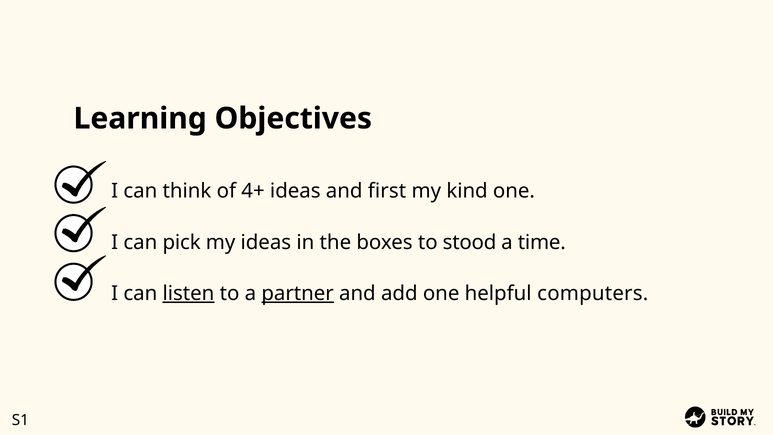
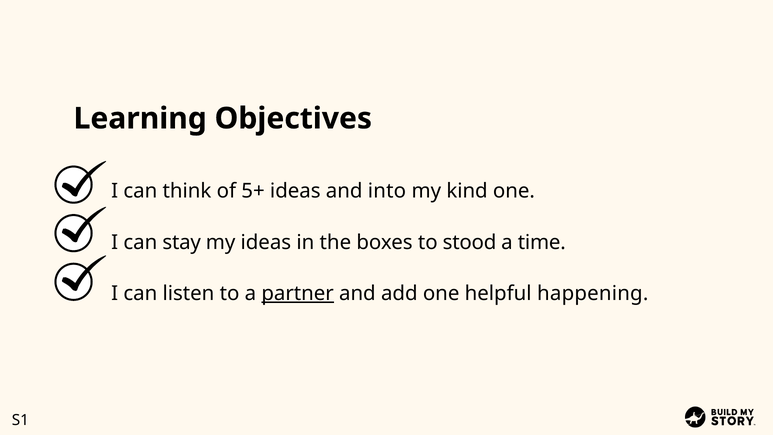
4+: 4+ -> 5+
first: first -> into
pick: pick -> stay
listen underline: present -> none
computers: computers -> happening
